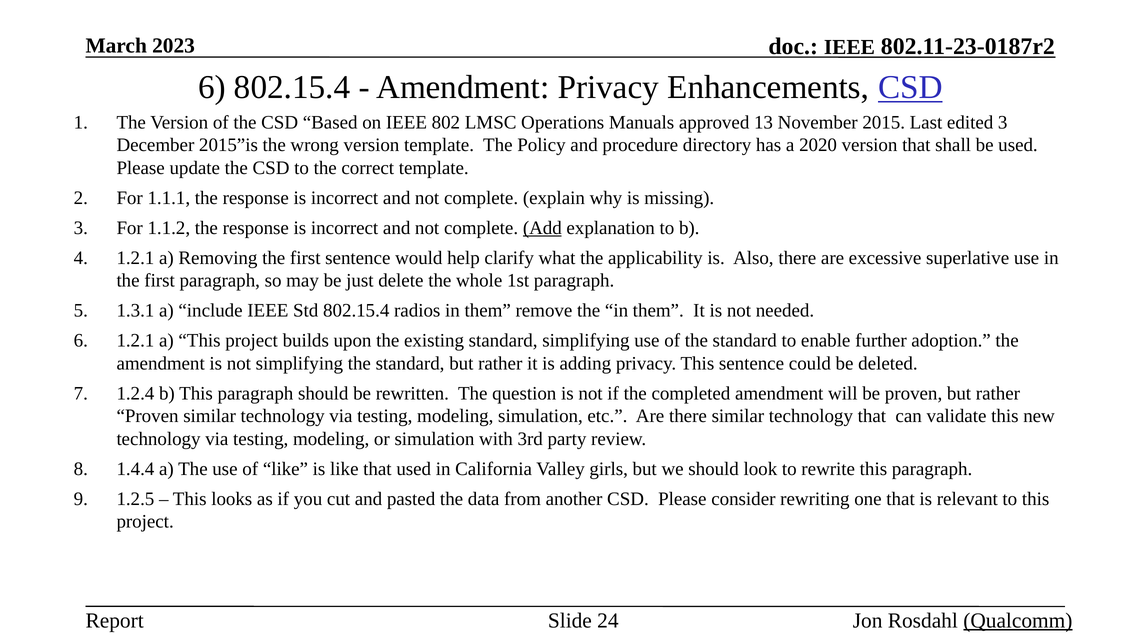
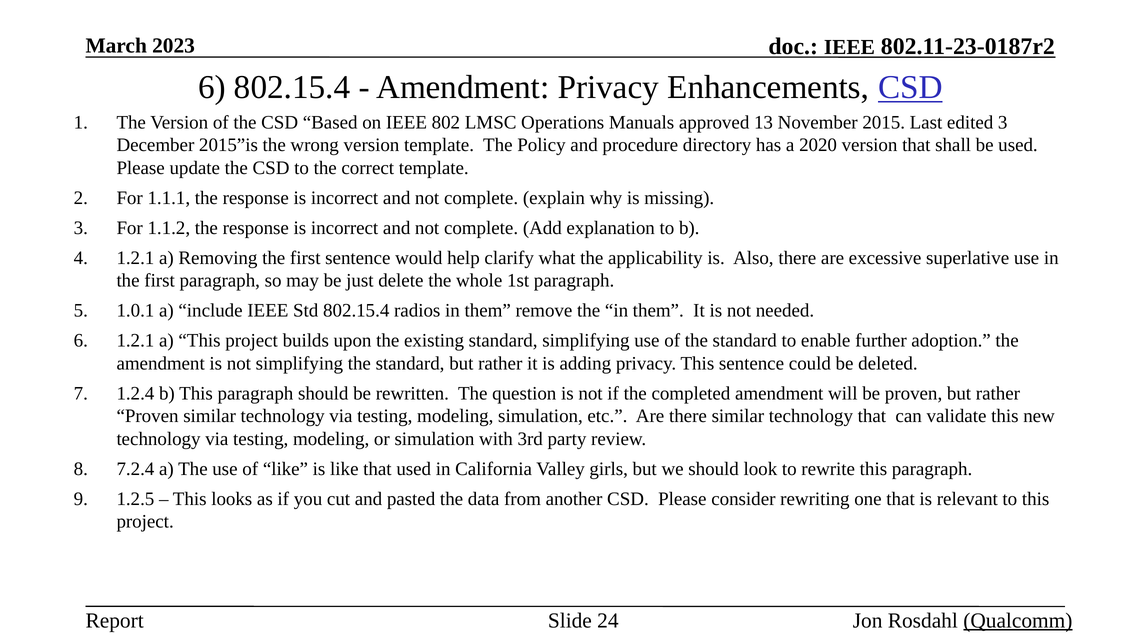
Add underline: present -> none
1.3.1: 1.3.1 -> 1.0.1
1.4.4: 1.4.4 -> 7.2.4
